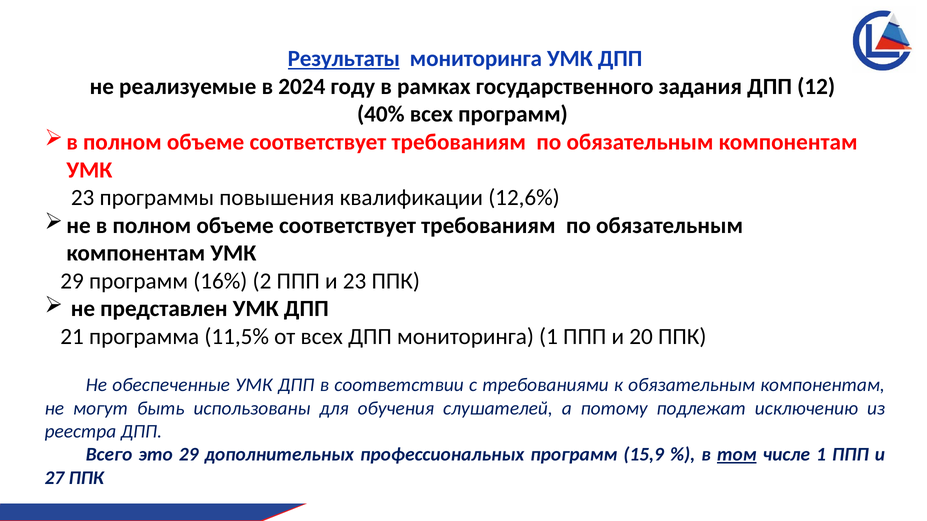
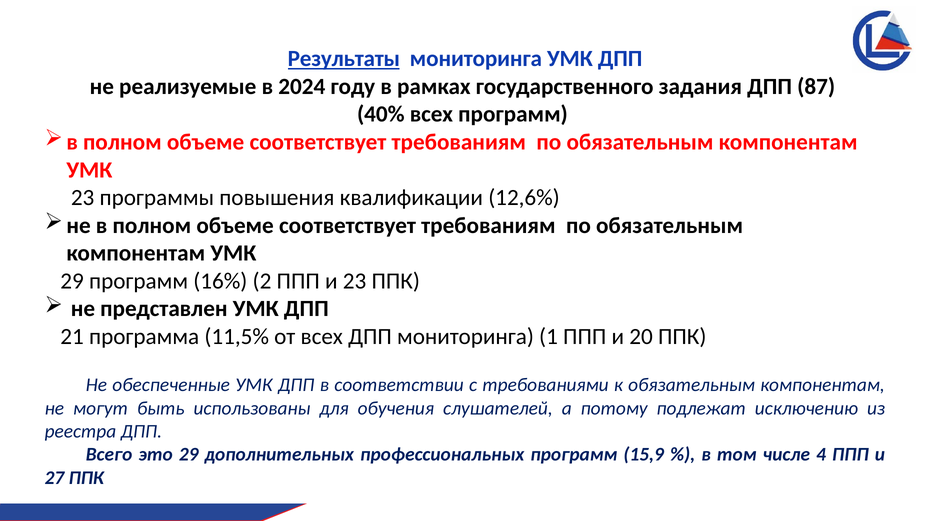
12: 12 -> 87
том underline: present -> none
числе 1: 1 -> 4
